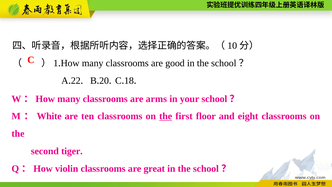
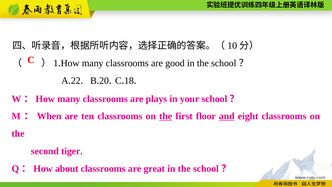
arms: arms -> plays
White: White -> When
and underline: none -> present
violin: violin -> about
